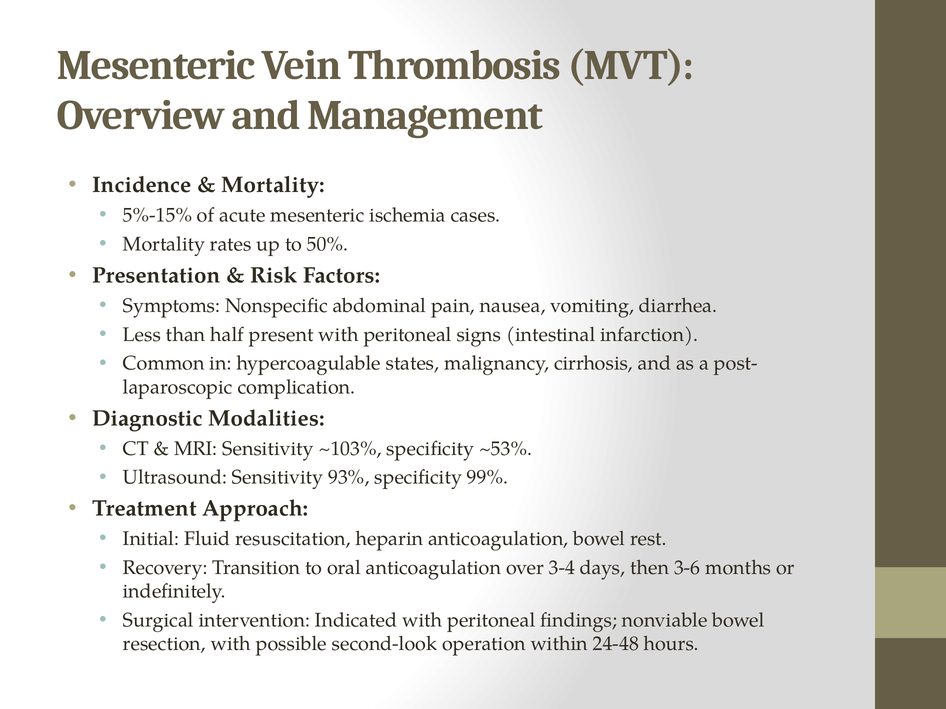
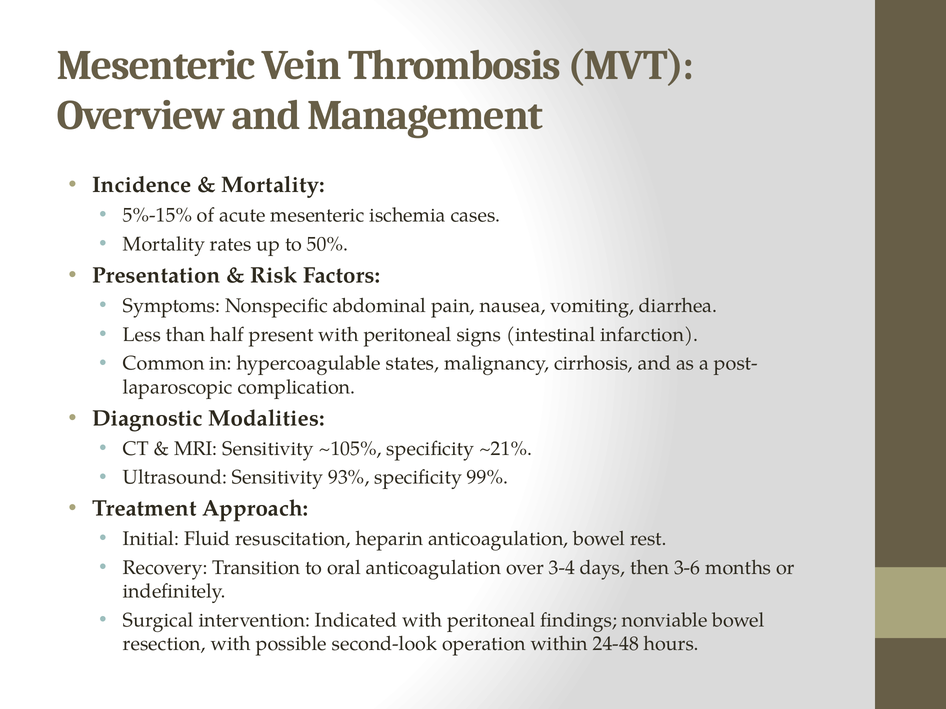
~103%: ~103% -> ~105%
~53%: ~53% -> ~21%
